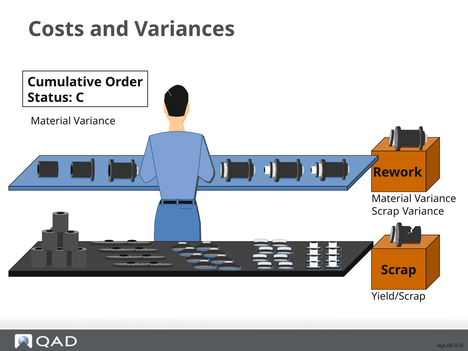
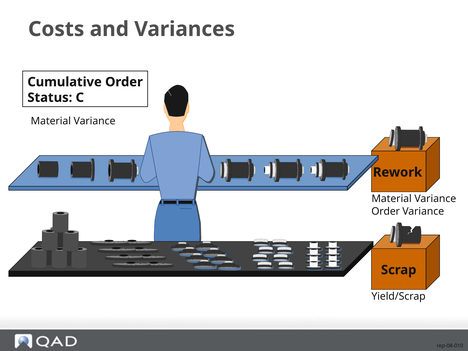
Scrap at (386, 211): Scrap -> Order
